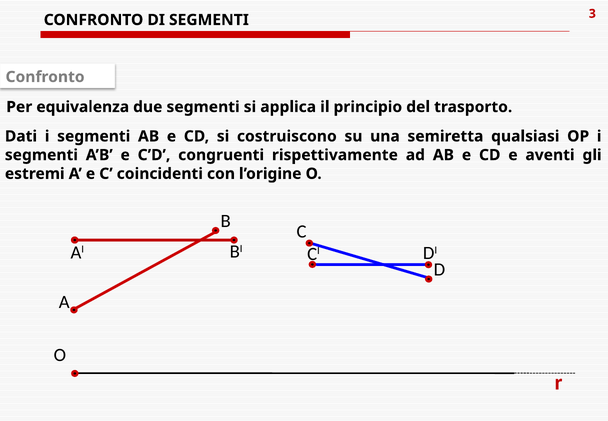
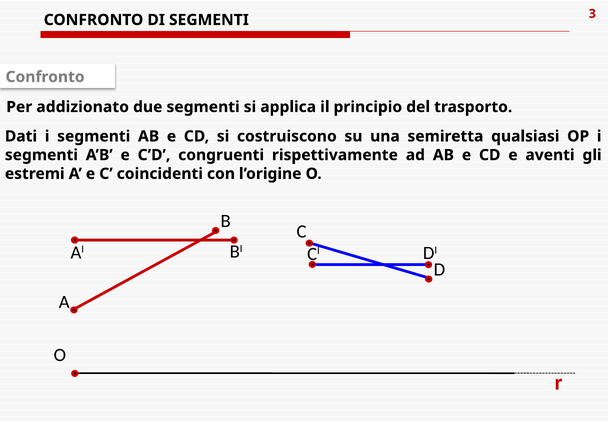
equivalenza: equivalenza -> addizionato
